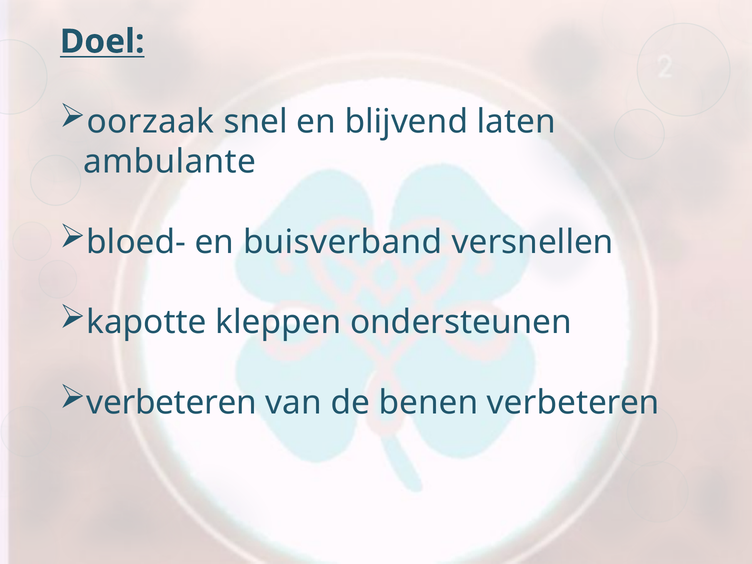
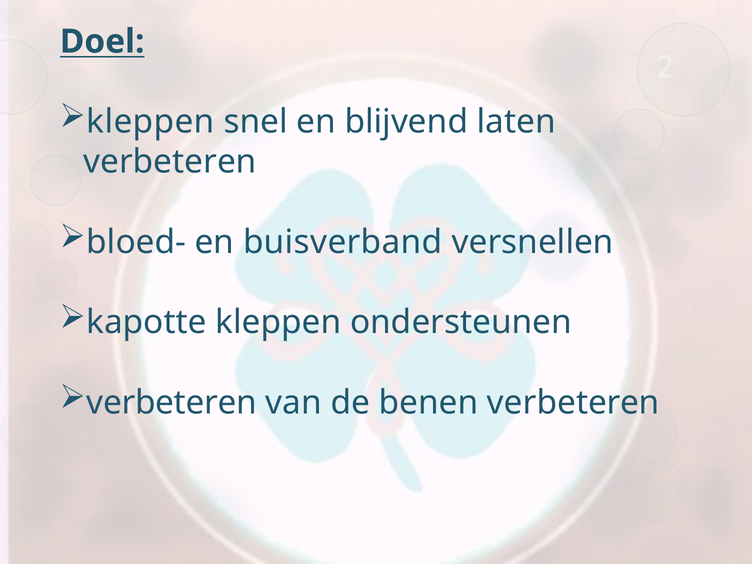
oorzaak at (150, 122): oorzaak -> kleppen
ambulante at (170, 162): ambulante -> verbeteren
